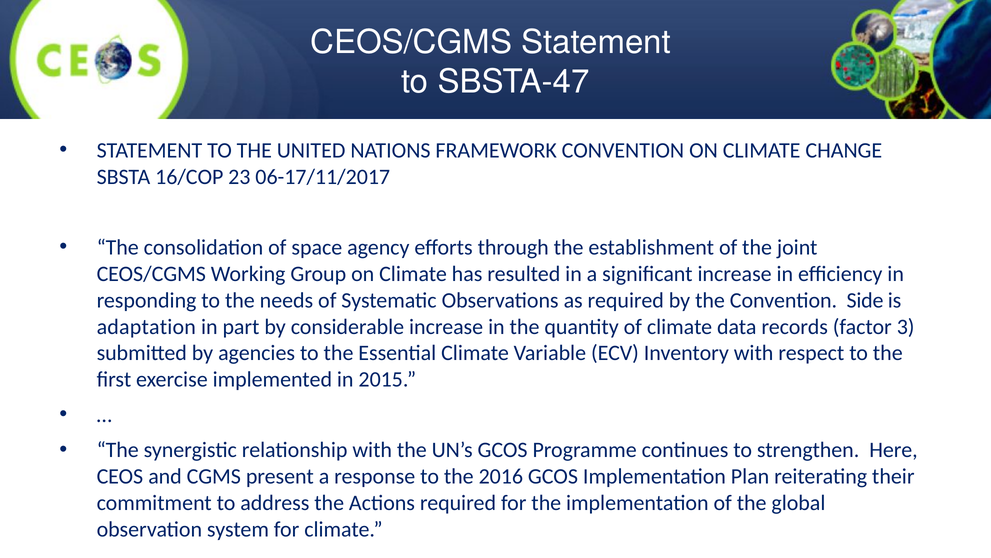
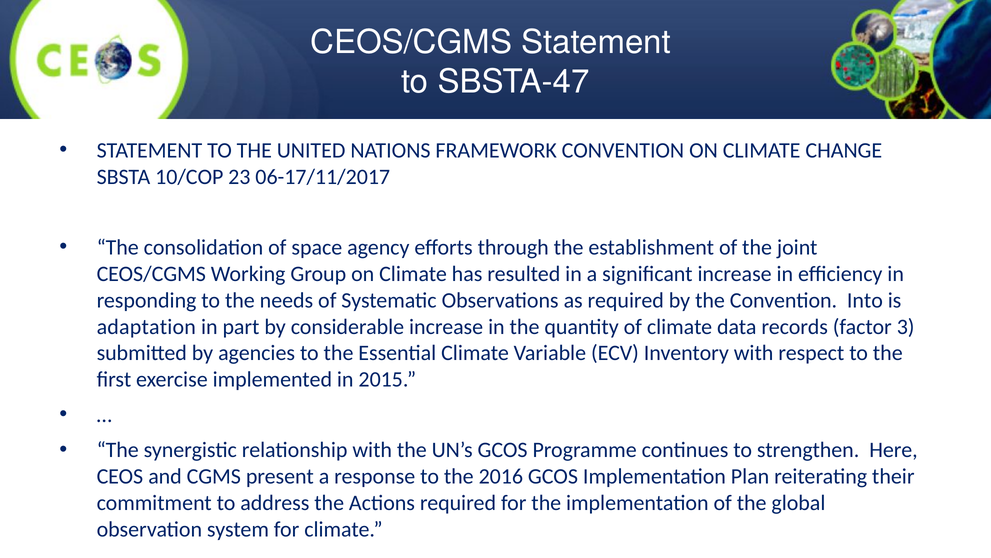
16/COP: 16/COP -> 10/COP
Side: Side -> Into
